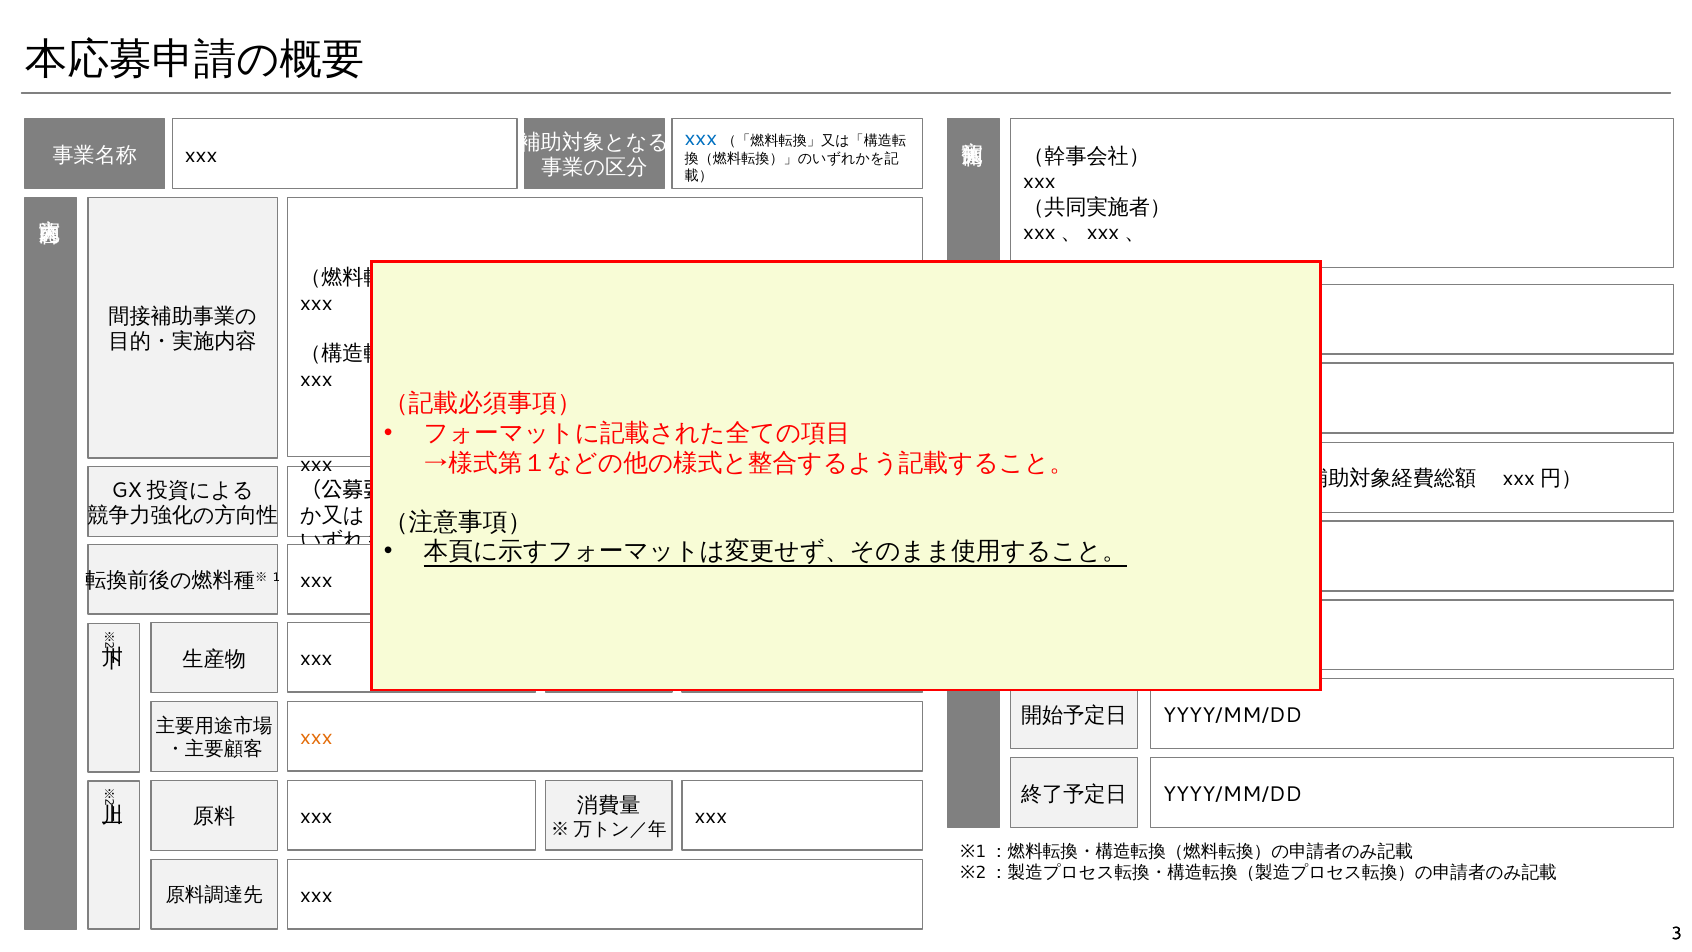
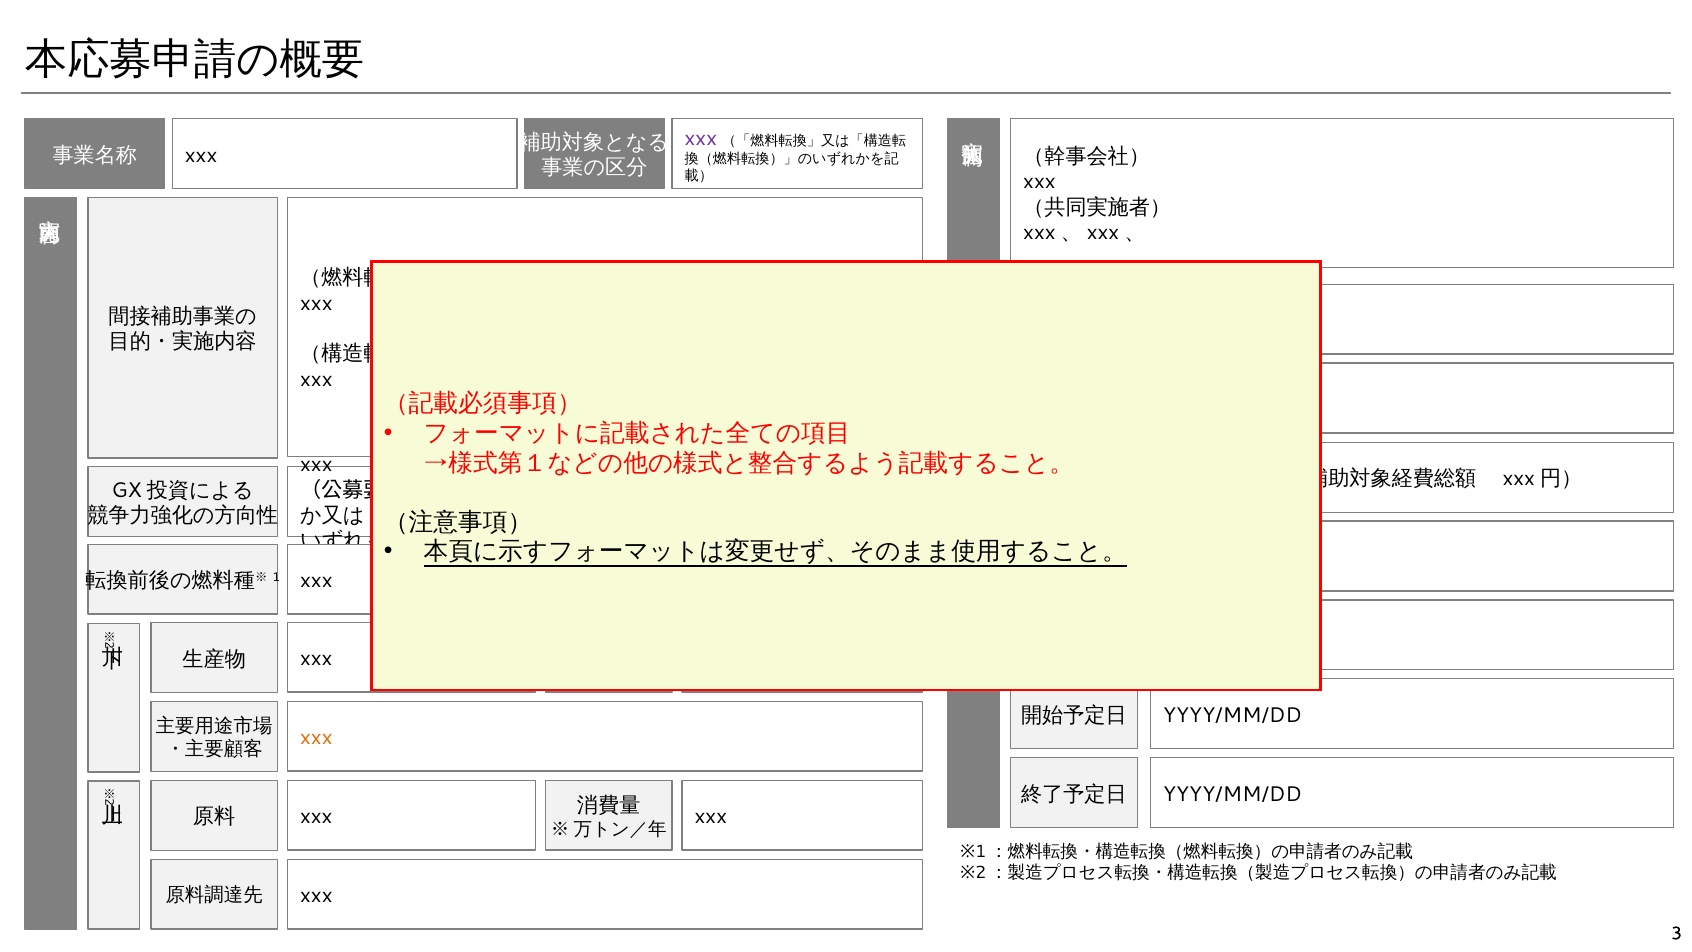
xxx at (701, 138) colour: blue -> purple
